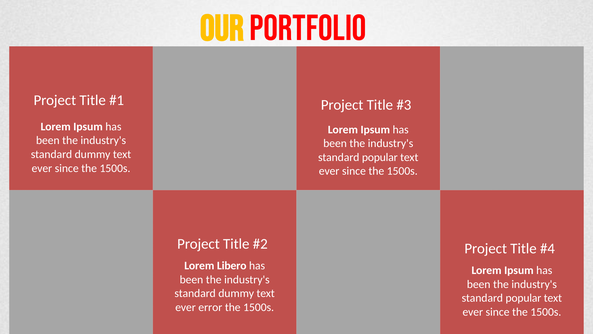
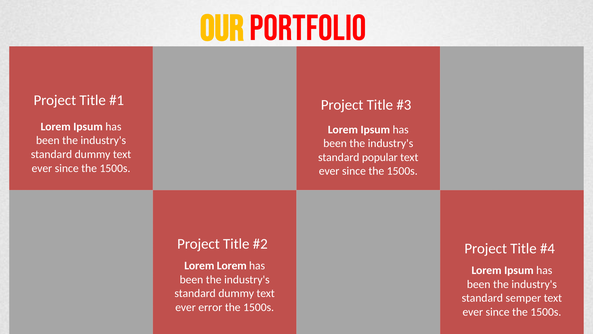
Lorem Libero: Libero -> Lorem
popular at (523, 298): popular -> semper
